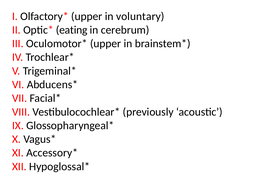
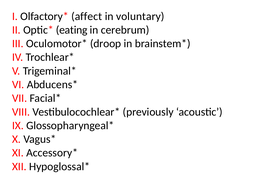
upper at (87, 16): upper -> affect
upper at (106, 44): upper -> droop
